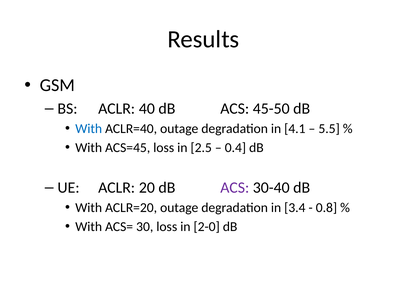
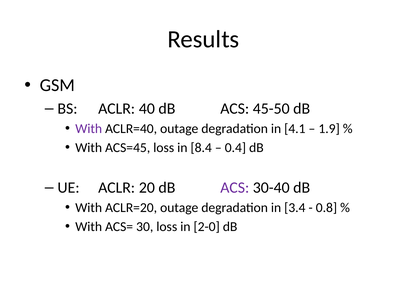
With at (89, 129) colour: blue -> purple
5.5: 5.5 -> 1.9
2.5: 2.5 -> 8.4
